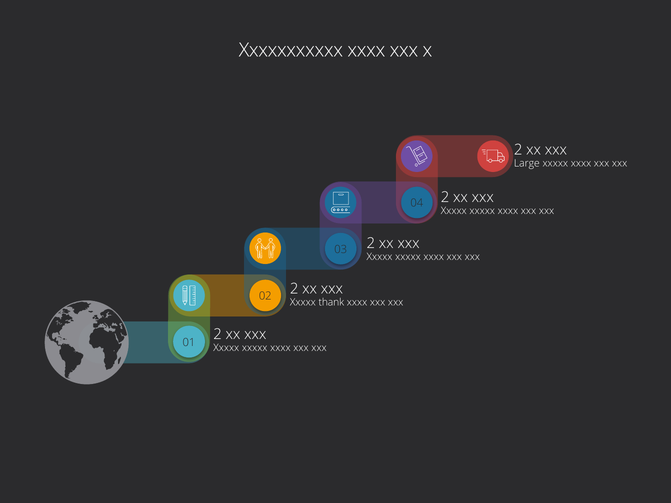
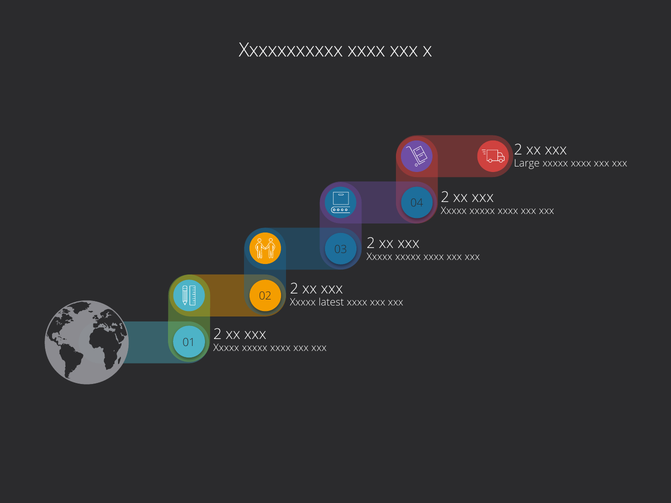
thank: thank -> latest
